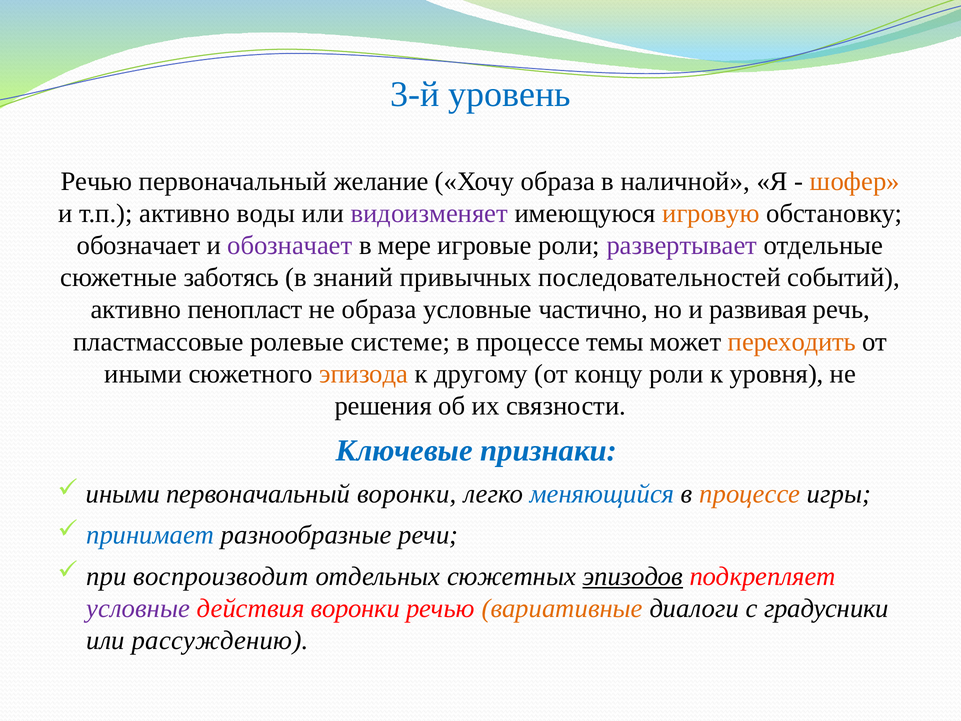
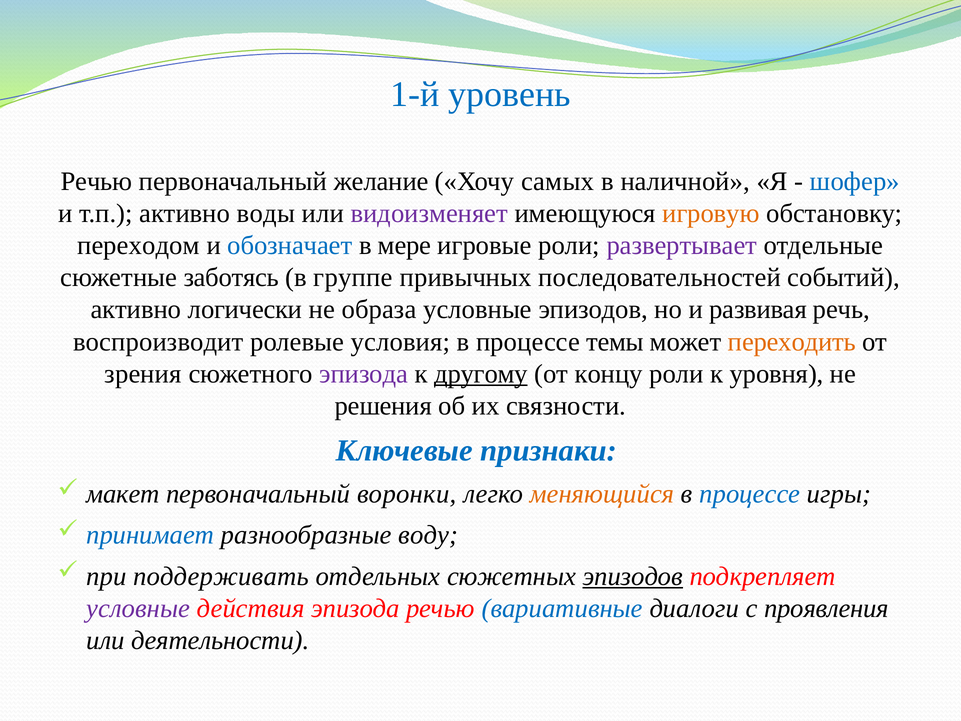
3-й: 3-й -> 1-й
Хочу образа: образа -> самых
шофер colour: orange -> blue
обозначает at (139, 245): обозначает -> переходом
обозначает at (290, 245) colour: purple -> blue
знаний: знаний -> группе
пенопласт: пенопласт -> логически
условные частично: частично -> эпизодов
пластмассовые: пластмассовые -> воспроизводит
системе: системе -> условия
иными at (143, 374): иными -> зрения
эпизода at (364, 374) colour: orange -> purple
другому underline: none -> present
иными at (123, 494): иными -> макет
меняющийся colour: blue -> orange
процессе at (750, 494) colour: orange -> blue
речи: речи -> воду
воспроизводит: воспроизводит -> поддерживать
действия воронки: воронки -> эпизода
вариативные colour: orange -> blue
градусники: градусники -> проявления
рассуждению: рассуждению -> деятельности
